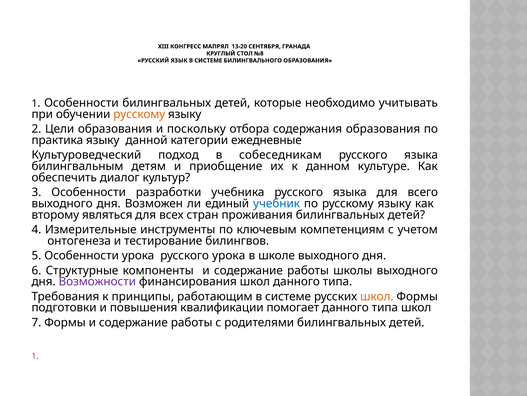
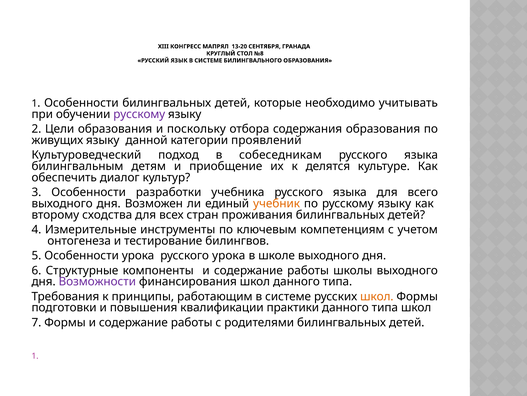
русскому at (139, 114) colour: orange -> purple
практика: практика -> живущих
ежедневные: ежедневные -> проявлений
данном: данном -> делятся
учебник colour: blue -> orange
являться: являться -> сходства
помогает: помогает -> практики
